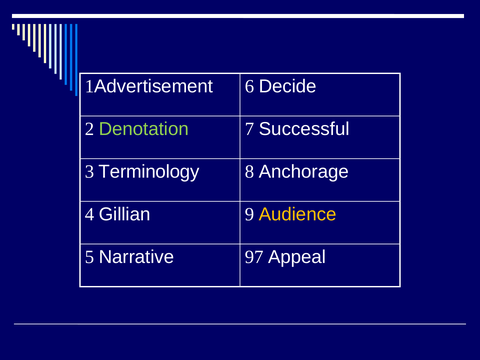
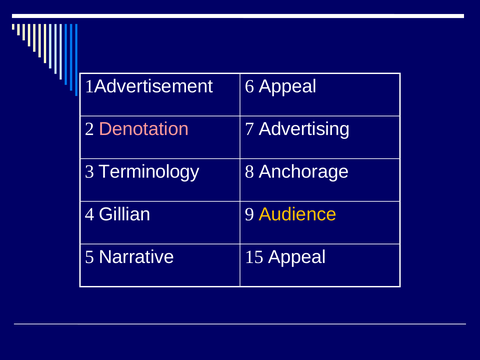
6 Decide: Decide -> Appeal
Denotation colour: light green -> pink
Successful: Successful -> Advertising
97: 97 -> 15
